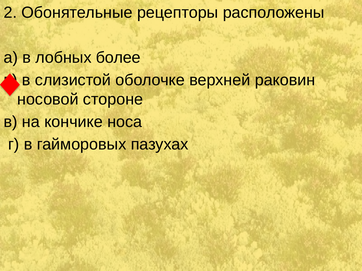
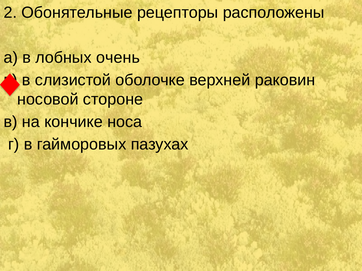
более: более -> очень
